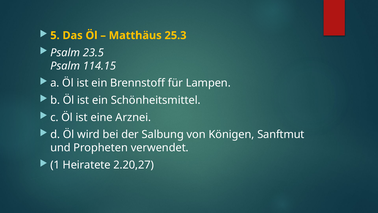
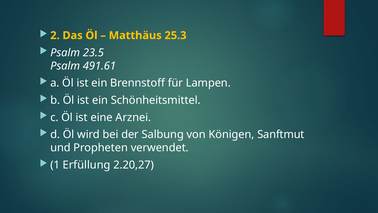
5: 5 -> 2
114.15: 114.15 -> 491.61
Heiratete: Heiratete -> Erfüllung
